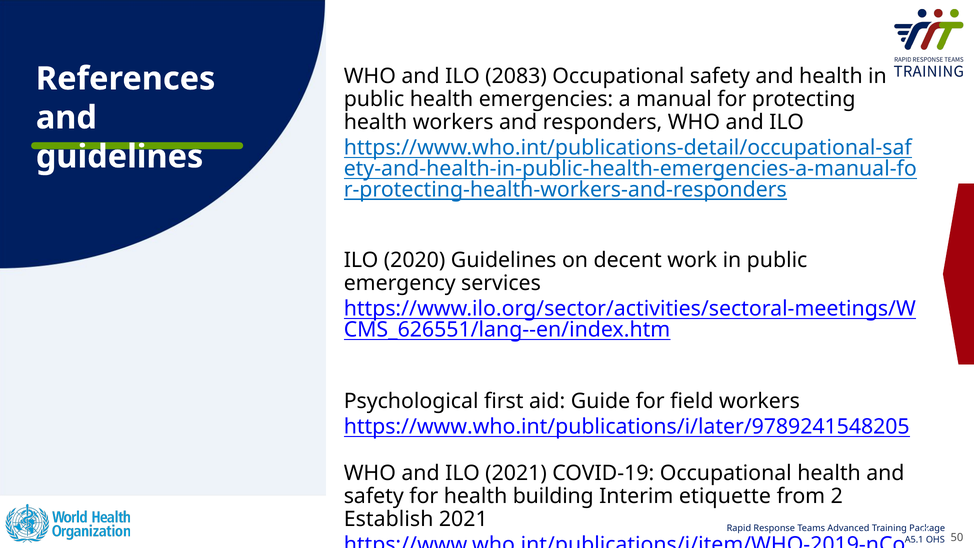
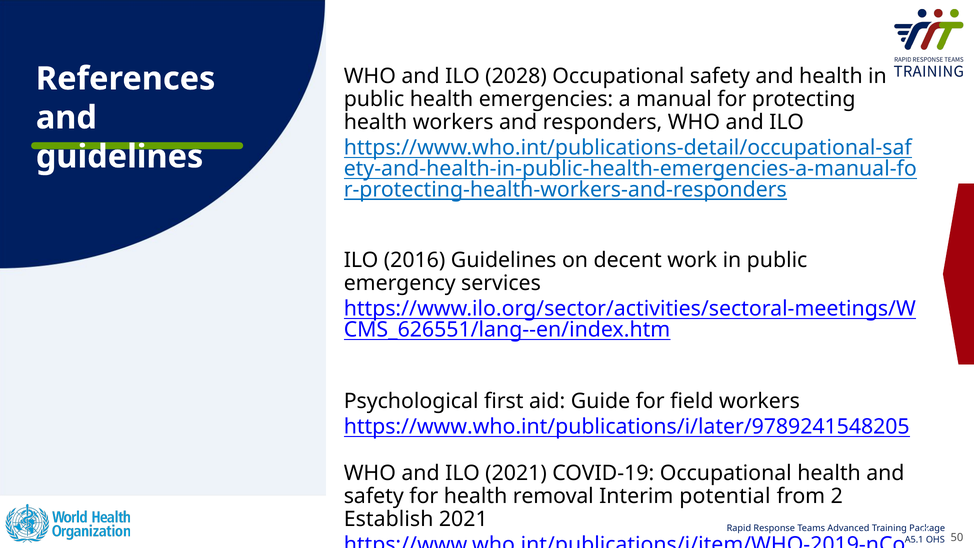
2083: 2083 -> 2028
2020: 2020 -> 2016
building: building -> removal
etiquette: etiquette -> potential
